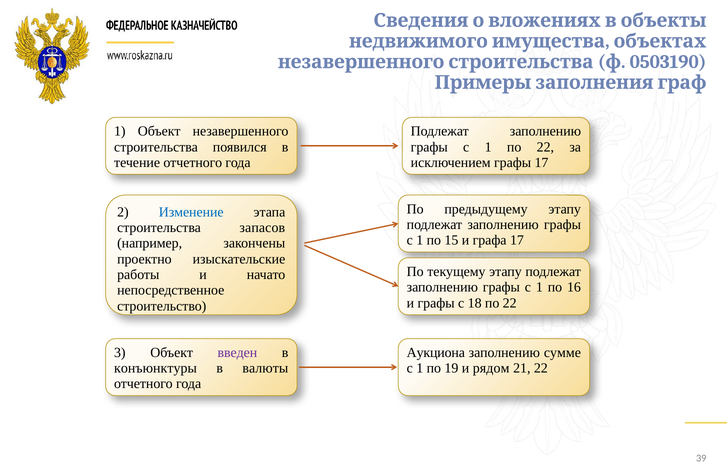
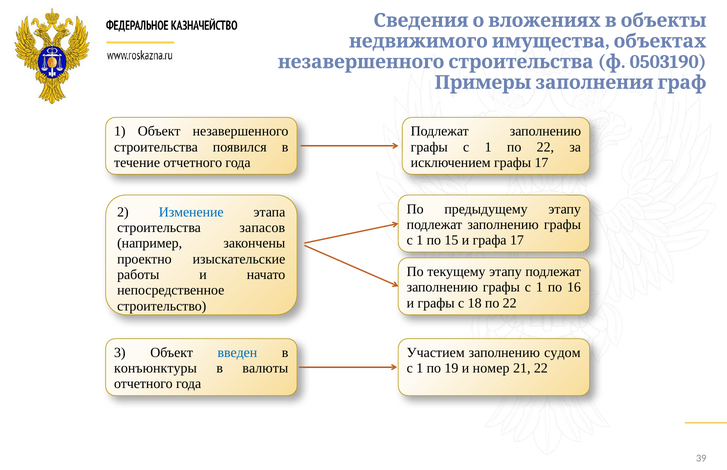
введен colour: purple -> blue
Аукциона: Аукциона -> Участием
сумме: сумме -> судом
рядом: рядом -> номер
